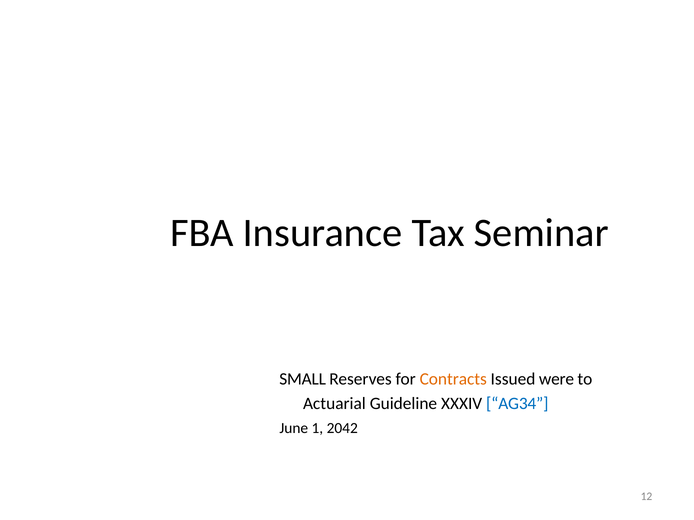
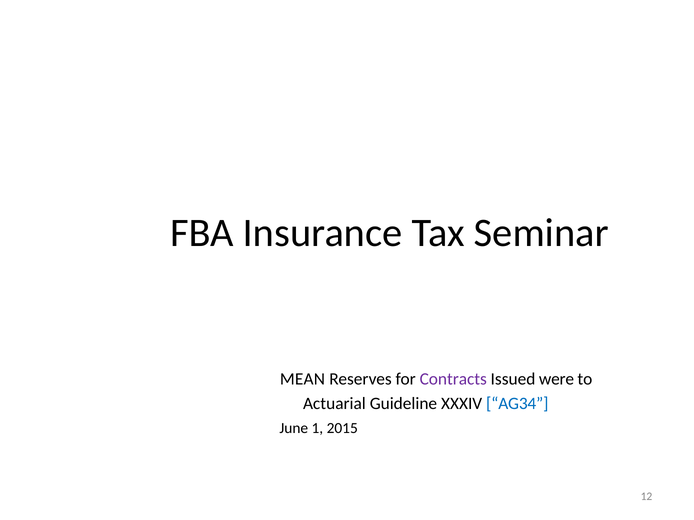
SMALL: SMALL -> MEAN
Contracts colour: orange -> purple
2042: 2042 -> 2015
